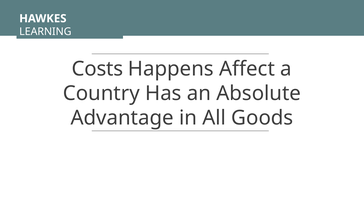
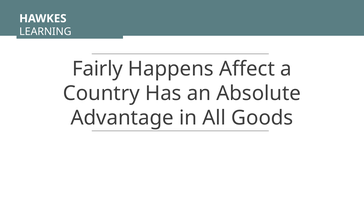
Costs: Costs -> Fairly
